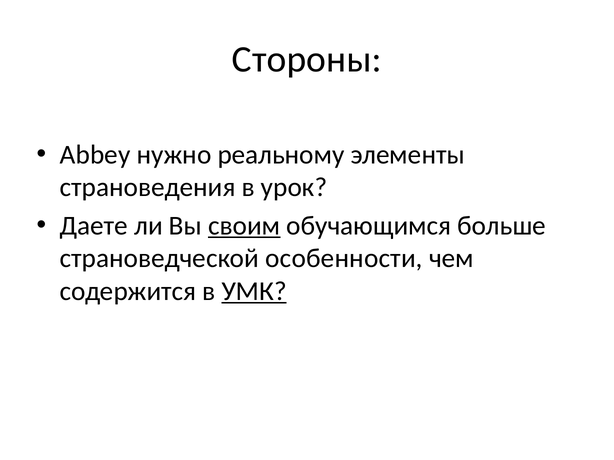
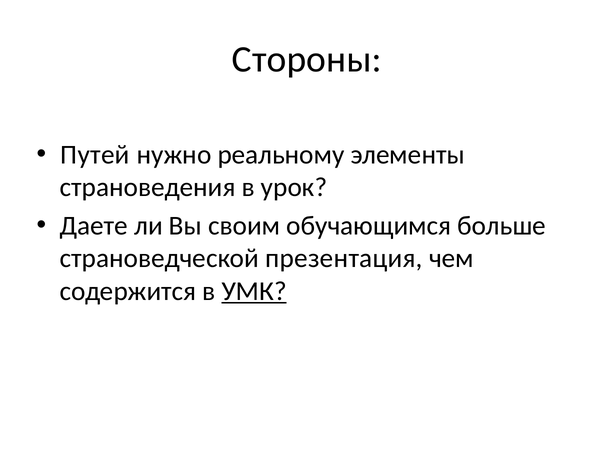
Abbey: Abbey -> Путей
своим underline: present -> none
особенности: особенности -> презентация
